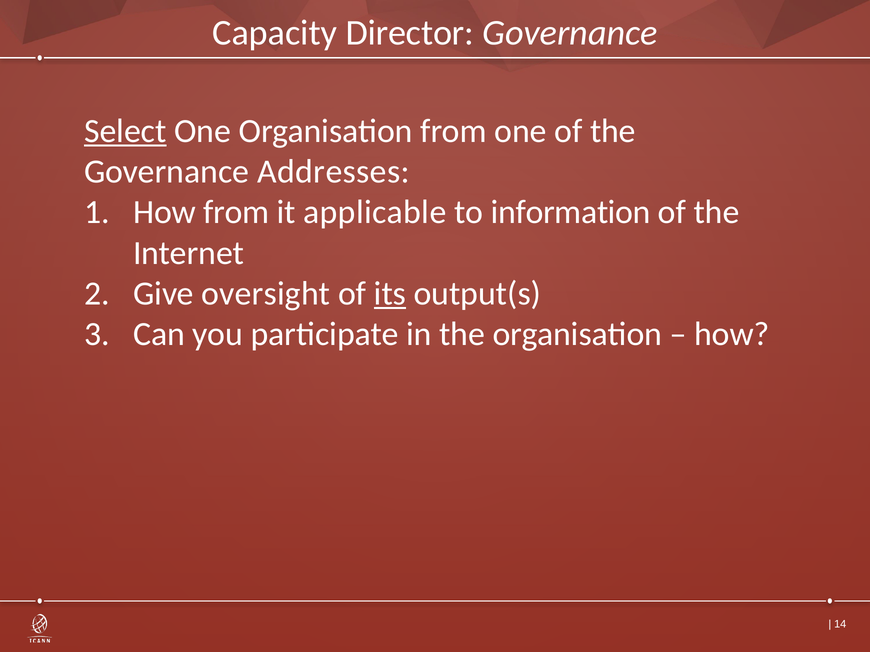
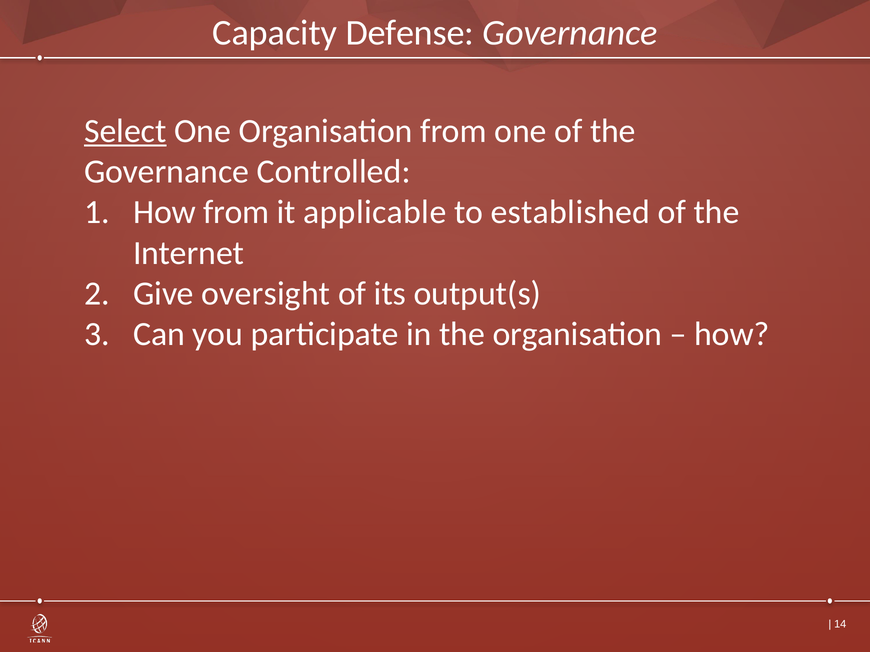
Director: Director -> Defense
Addresses: Addresses -> Controlled
information: information -> established
its underline: present -> none
